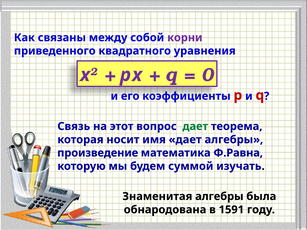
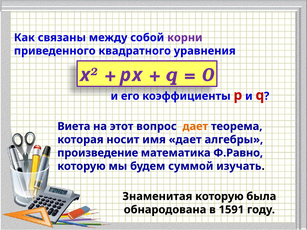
Связь: Связь -> Виета
дает at (195, 126) colour: green -> orange
Ф.Равна: Ф.Равна -> Ф.Равно
Знаменитая алгебры: алгебры -> которую
